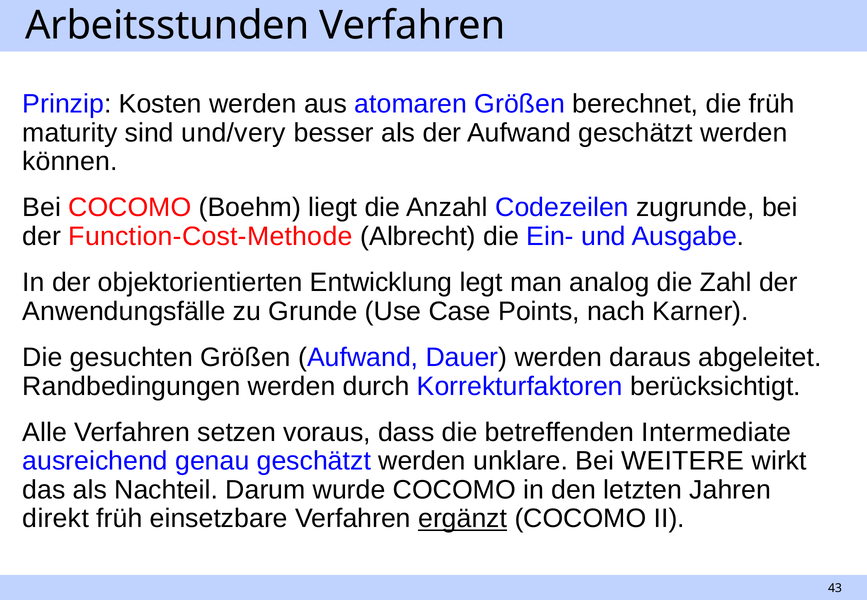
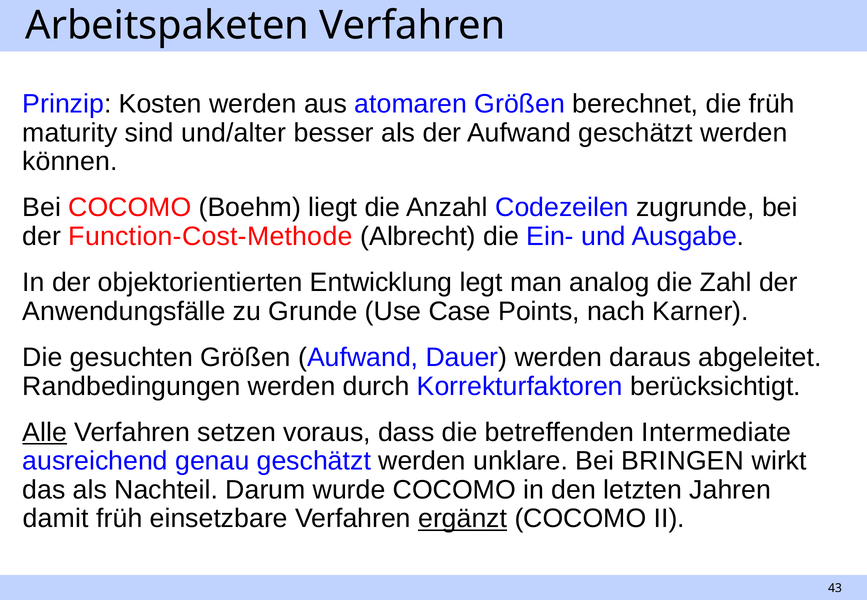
Arbeitsstunden: Arbeitsstunden -> Arbeitspaketen
und/very: und/very -> und/alter
Alle underline: none -> present
WEITERE: WEITERE -> BRINGEN
direkt: direkt -> damit
